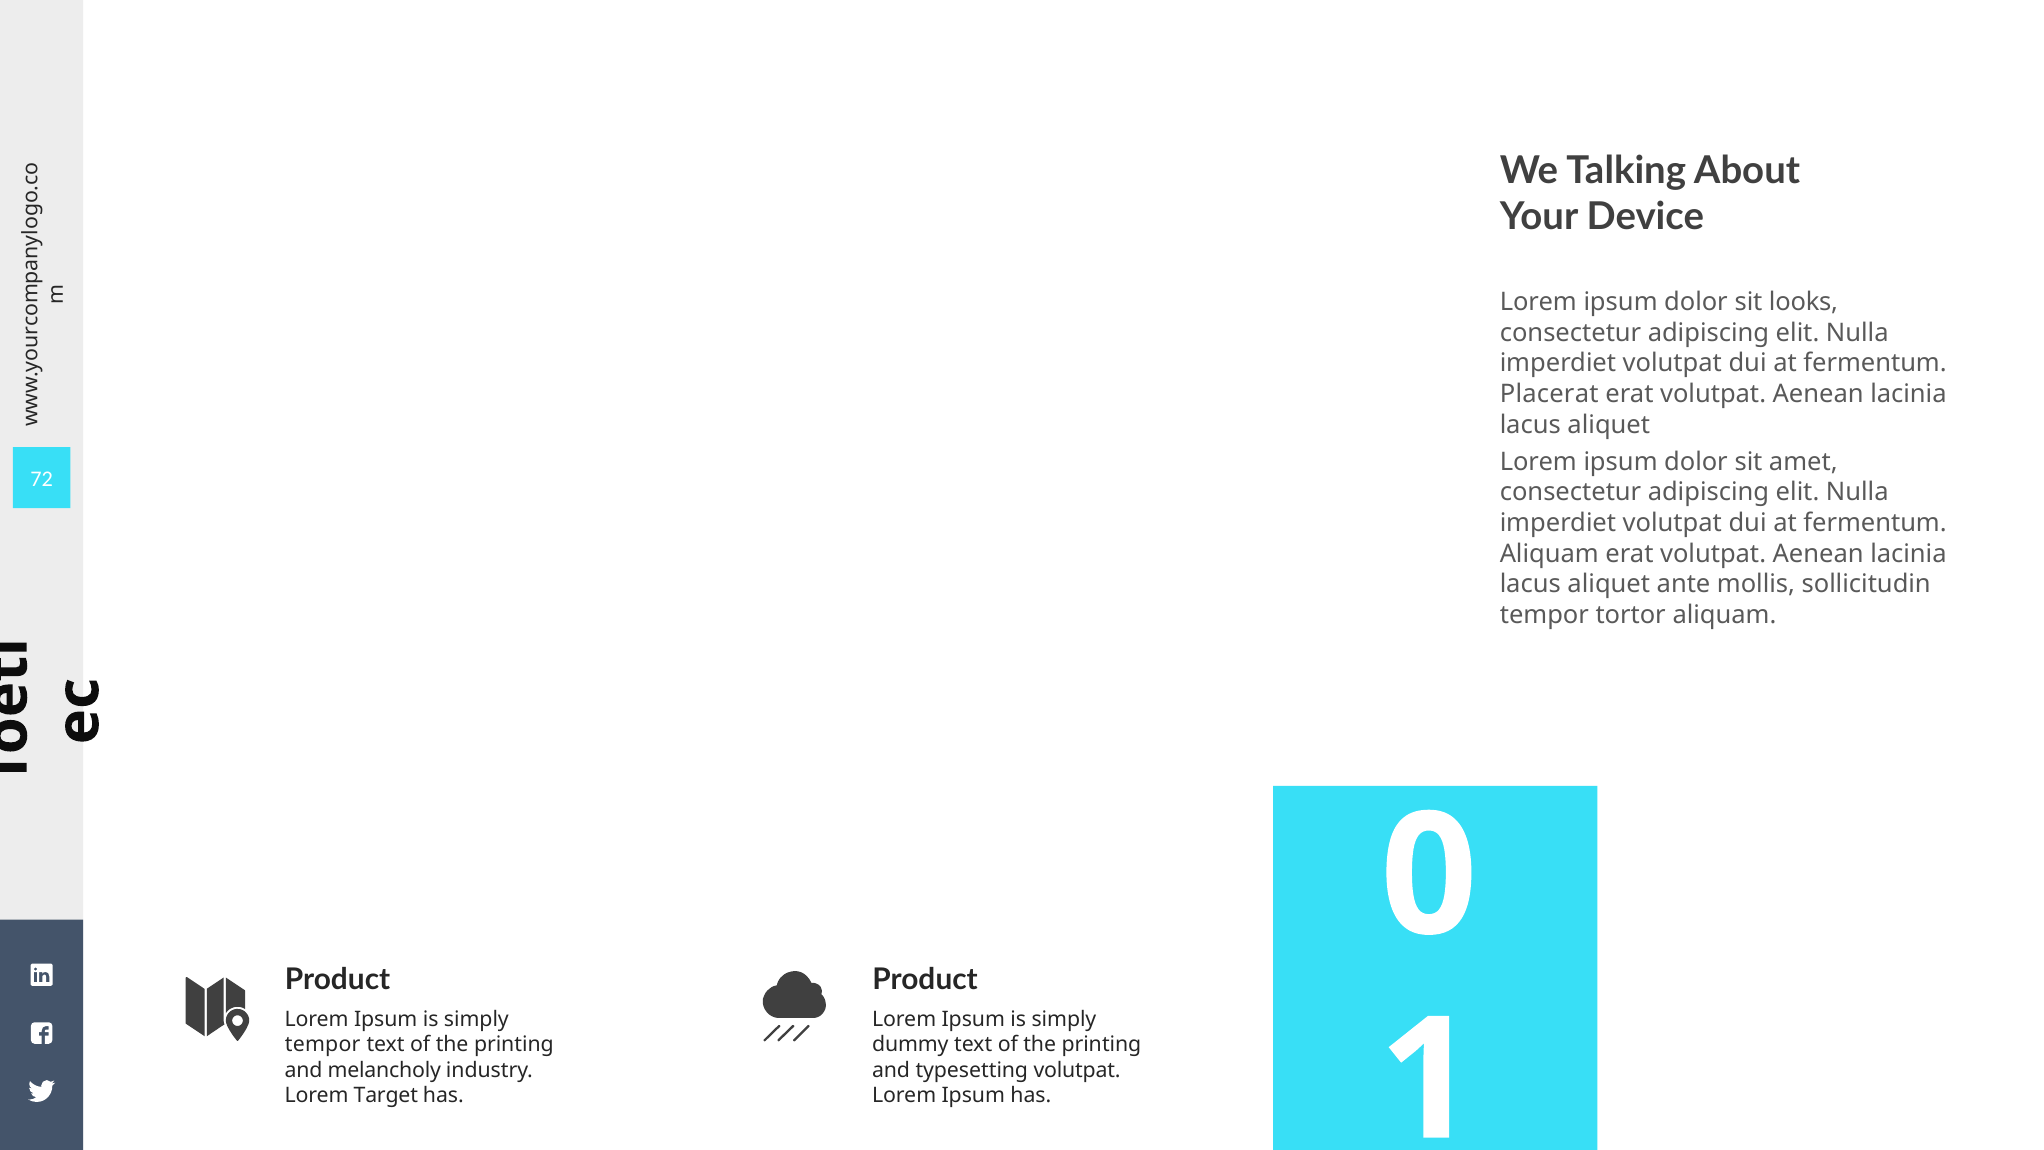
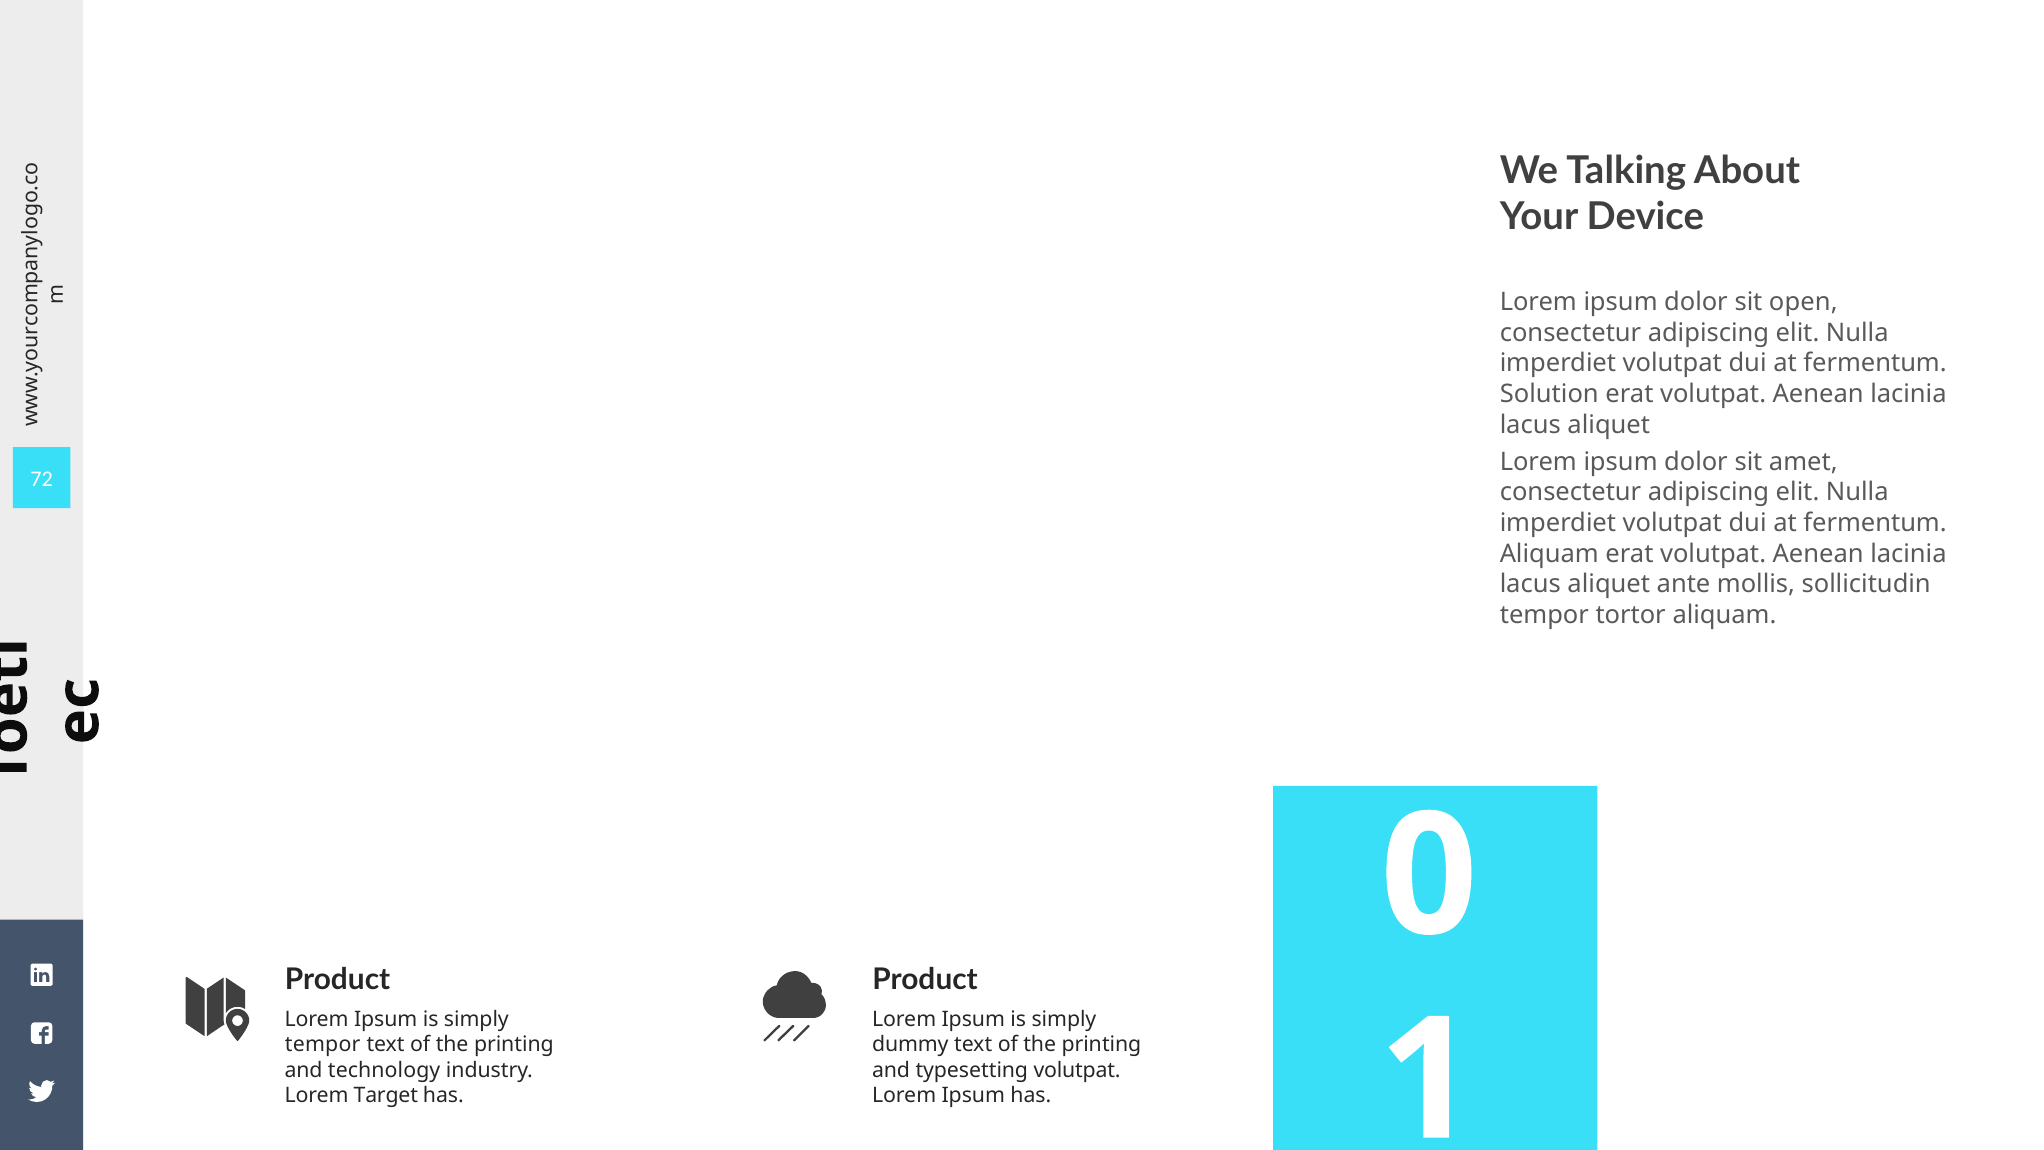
looks: looks -> open
Placerat: Placerat -> Solution
melancholy: melancholy -> technology
